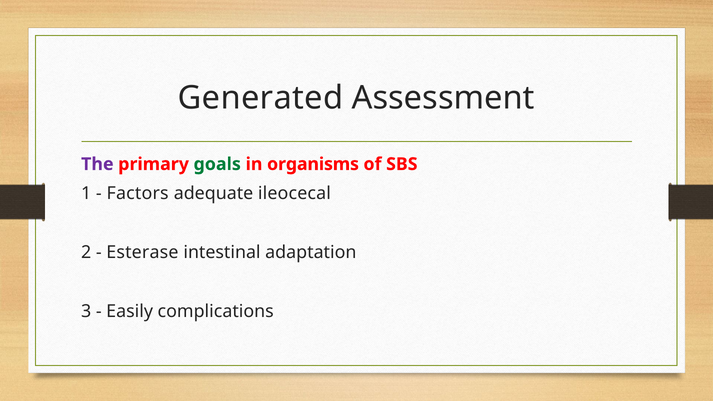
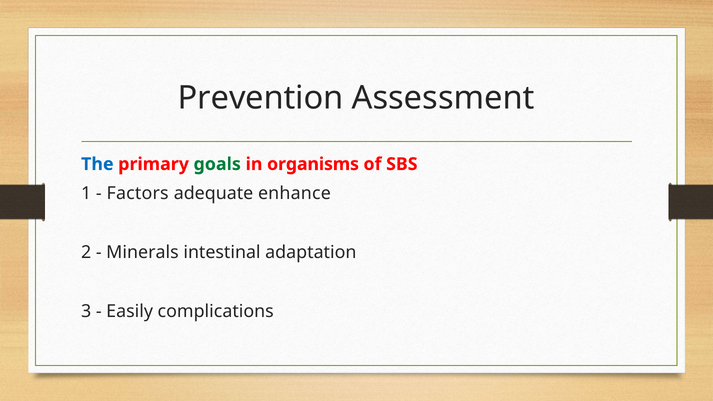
Generated: Generated -> Prevention
The colour: purple -> blue
ileocecal: ileocecal -> enhance
Esterase: Esterase -> Minerals
